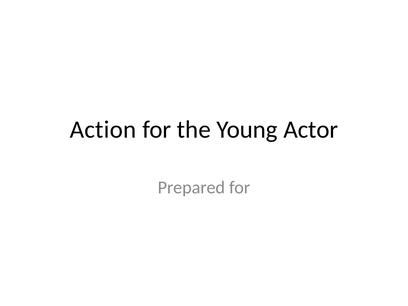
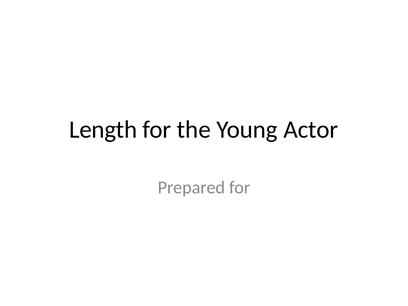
Action: Action -> Length
